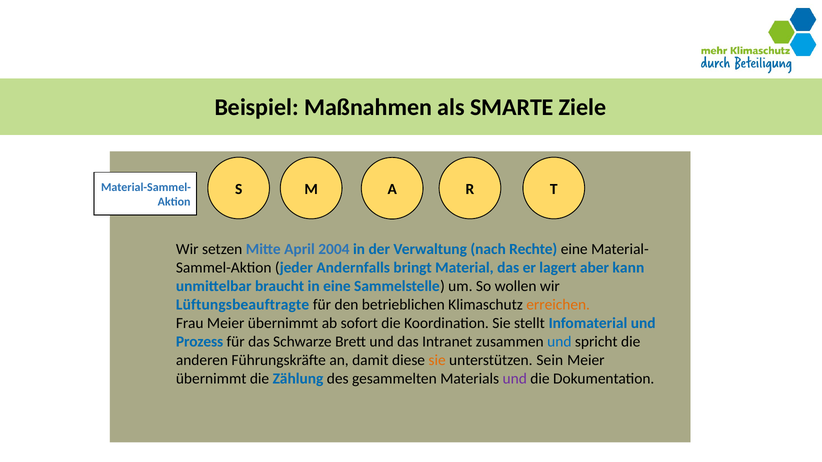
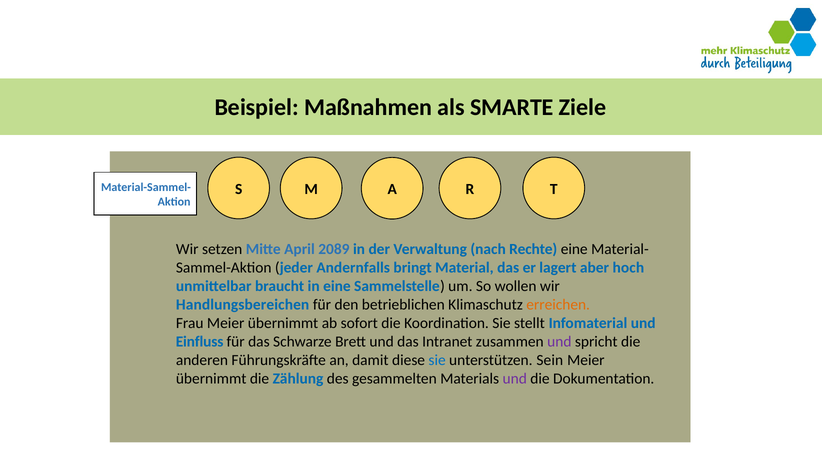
2004: 2004 -> 2089
kann: kann -> hoch
Lüftungsbeauftragte: Lüftungsbeauftragte -> Handlungsbereichen
Prozess: Prozess -> Einfluss
und at (559, 342) colour: blue -> purple
sie at (437, 360) colour: orange -> blue
